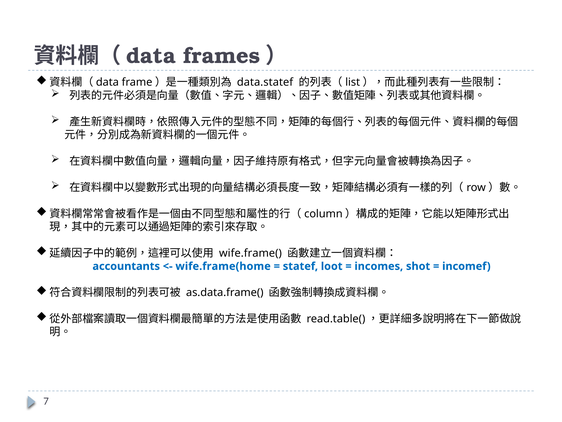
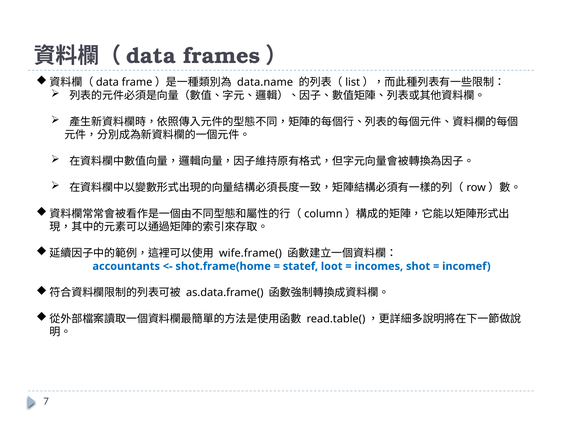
data.statef: data.statef -> data.name
wife.frame(home: wife.frame(home -> shot.frame(home
